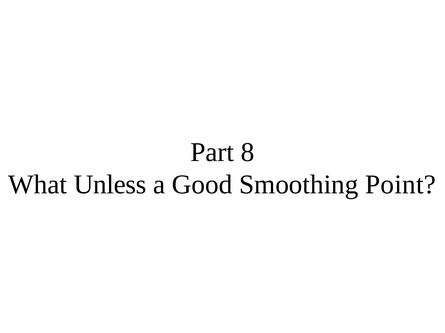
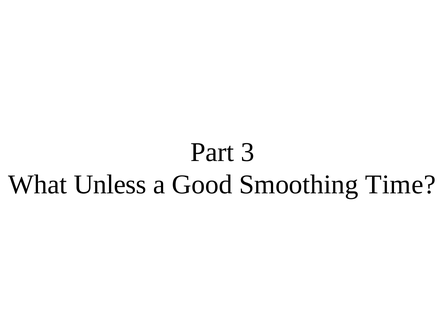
8: 8 -> 3
Point: Point -> Time
